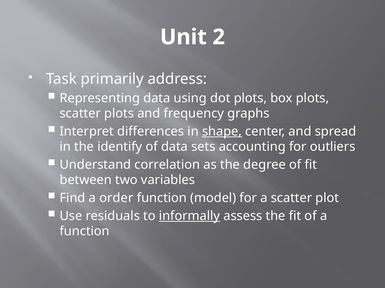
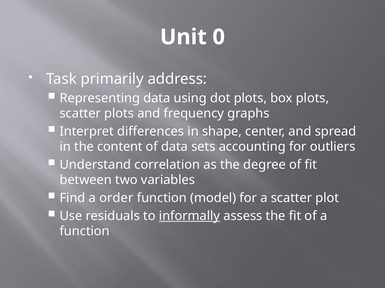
2: 2 -> 0
shape underline: present -> none
identify: identify -> content
